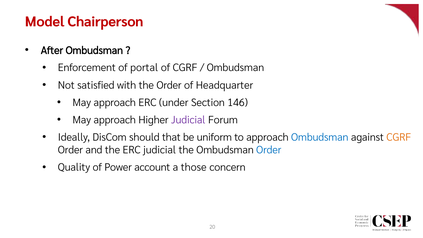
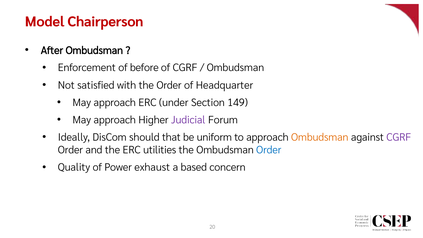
portal: portal -> before
146: 146 -> 149
Ombudsman at (320, 137) colour: blue -> orange
CGRF at (399, 137) colour: orange -> purple
ERC judicial: judicial -> utilities
account: account -> exhaust
those: those -> based
